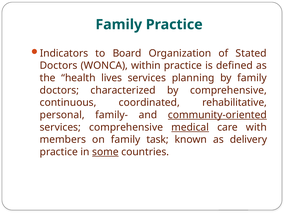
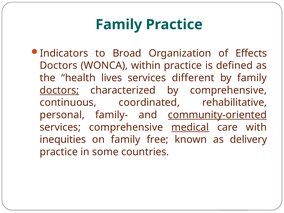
Board: Board -> Broad
Stated: Stated -> Effects
planning: planning -> different
doctors at (59, 90) underline: none -> present
members: members -> inequities
task: task -> free
some underline: present -> none
